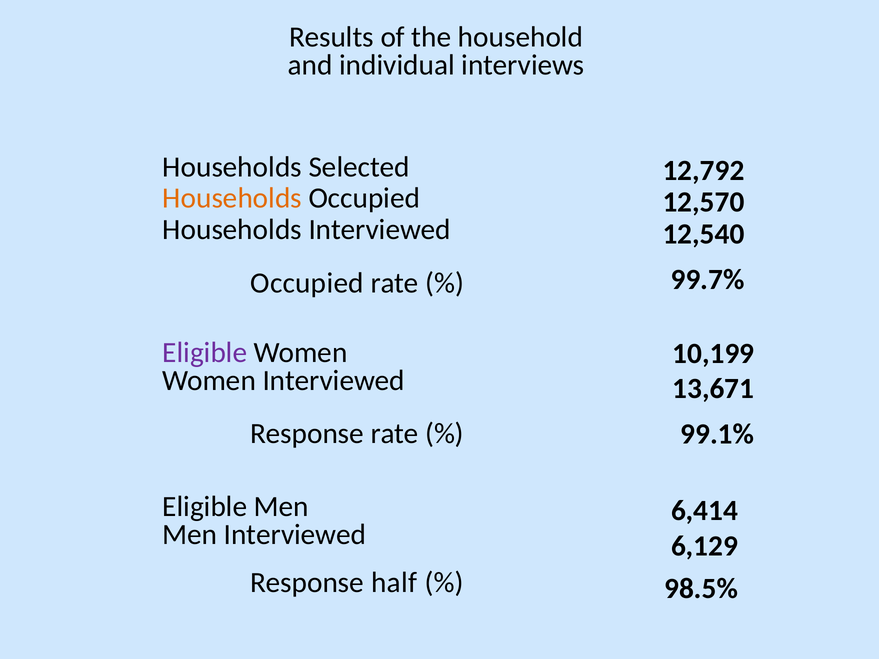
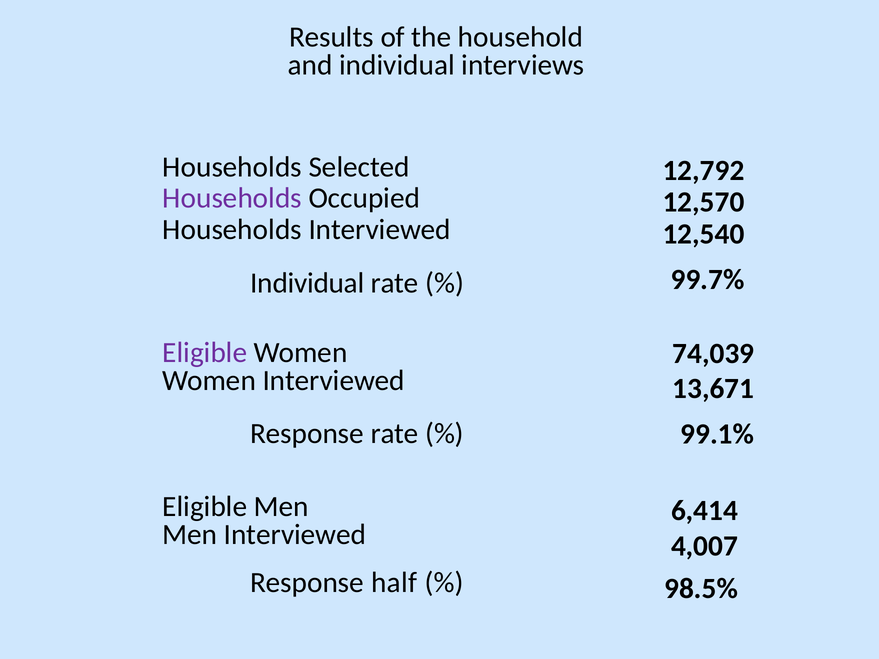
Households at (232, 198) colour: orange -> purple
Occupied at (307, 283): Occupied -> Individual
10,199: 10,199 -> 74,039
6,129: 6,129 -> 4,007
